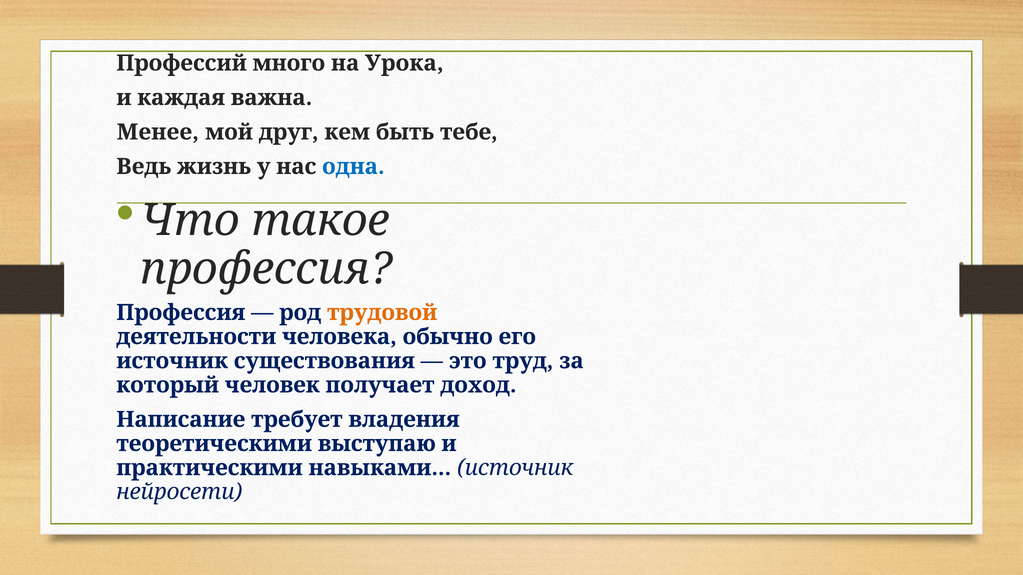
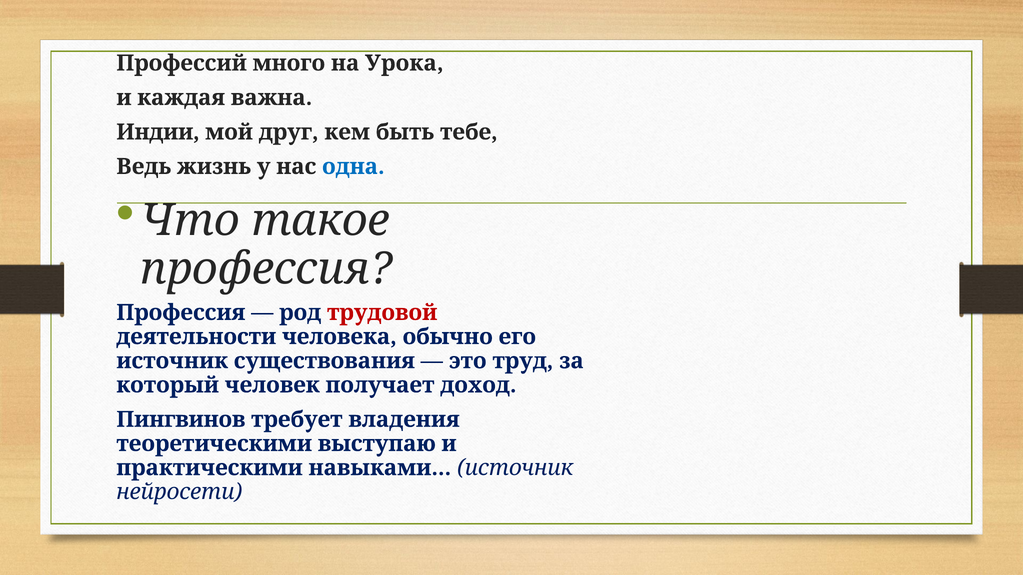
Менее: Менее -> Индии
трудовой colour: orange -> red
Написание: Написание -> Пингвинов
